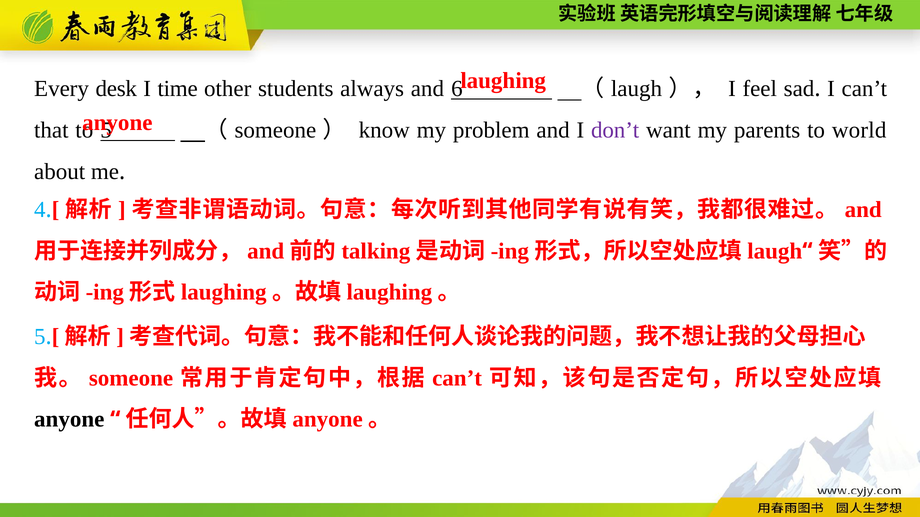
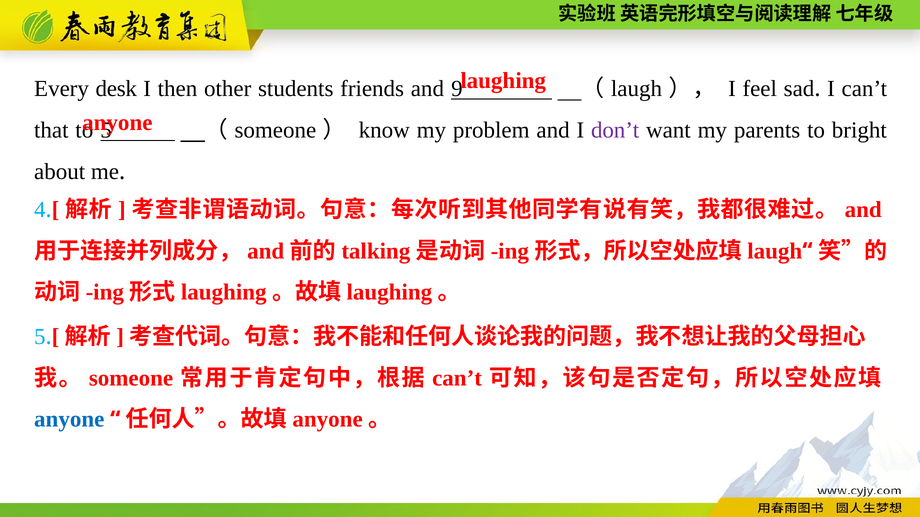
time: time -> then
always: always -> friends
6: 6 -> 9
world: world -> bright
anyone at (69, 420) colour: black -> blue
